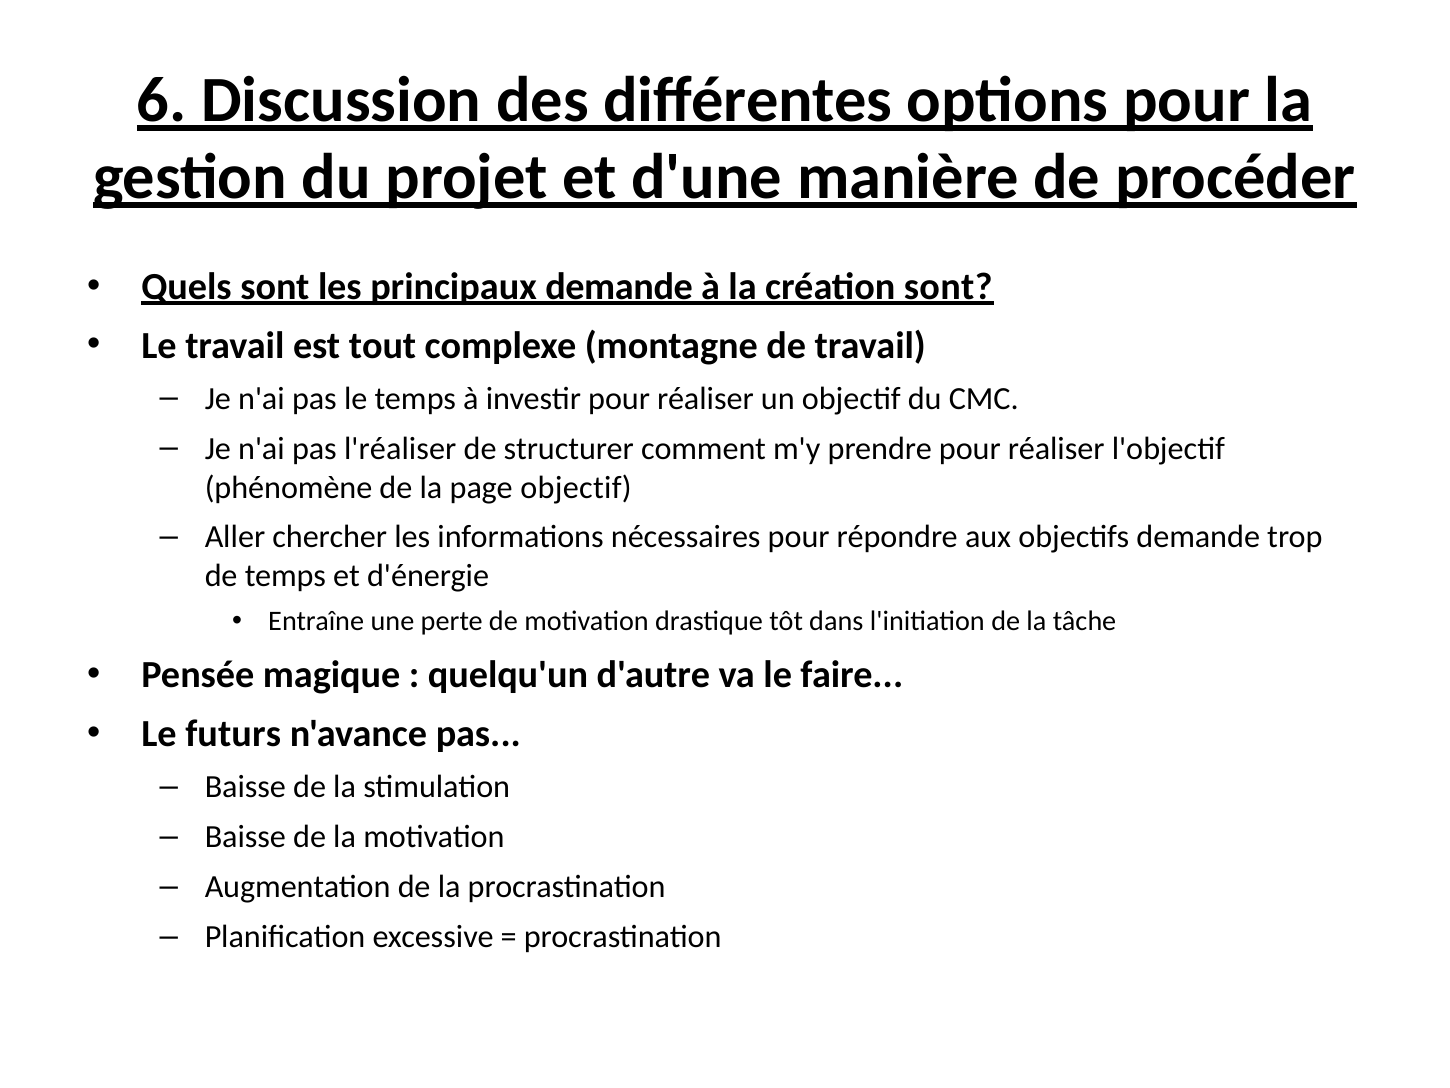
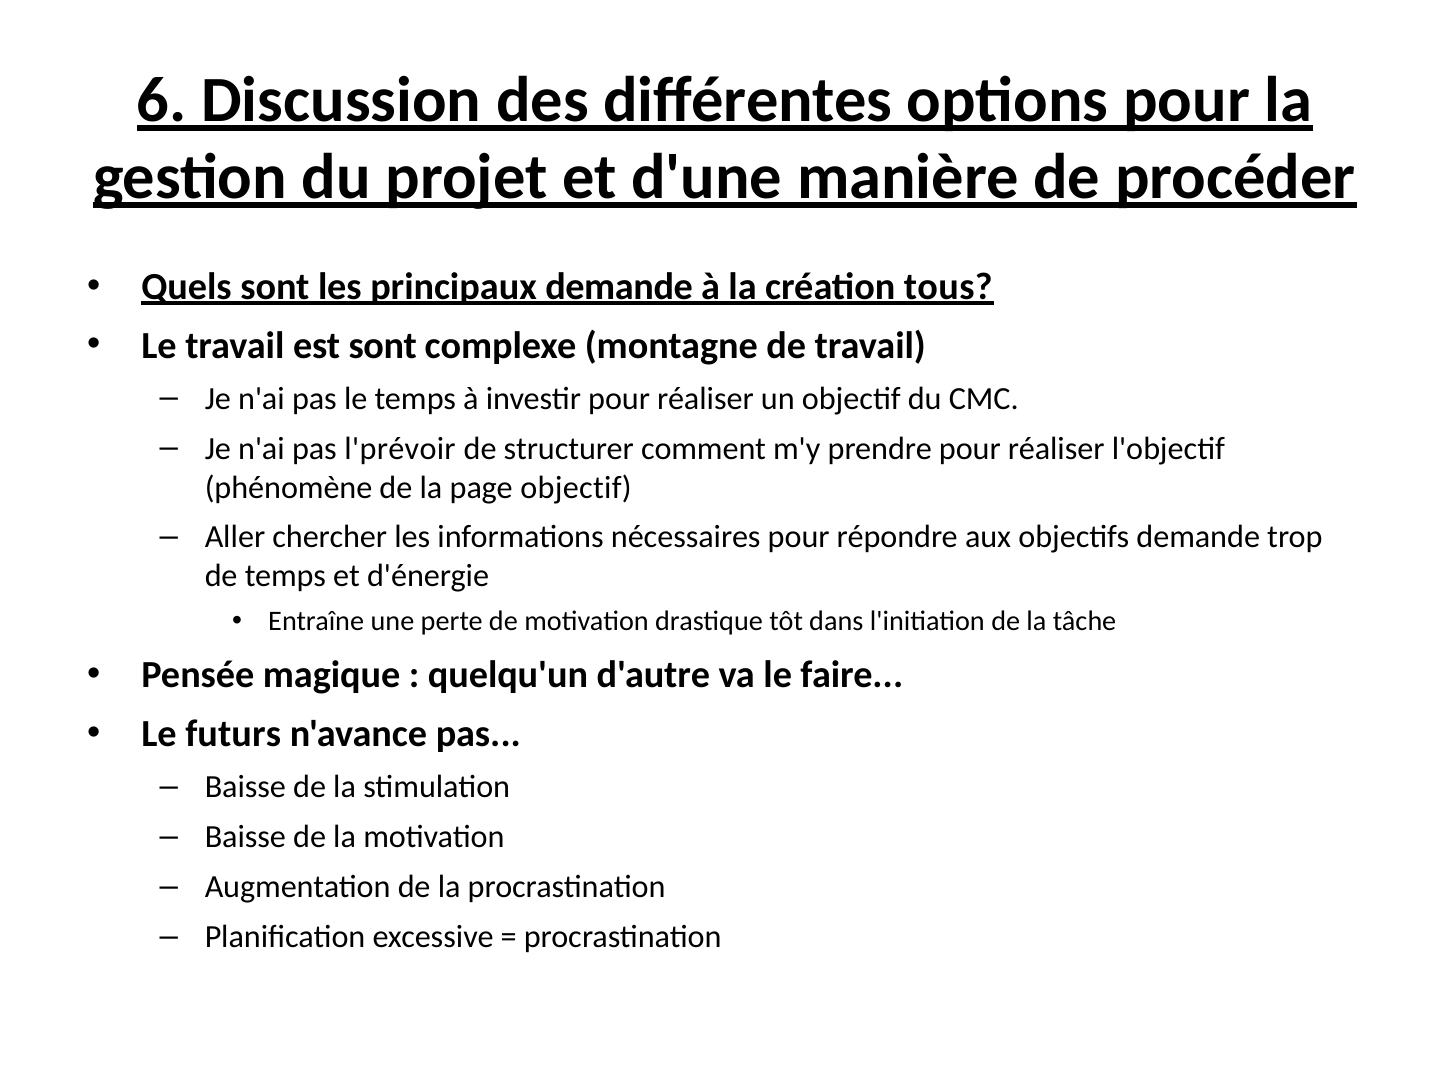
création sont: sont -> tous
est tout: tout -> sont
l'réaliser: l'réaliser -> l'prévoir
